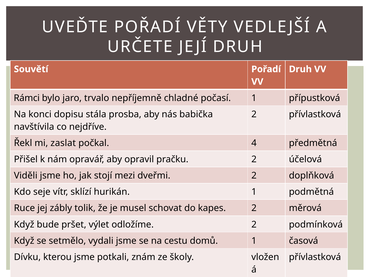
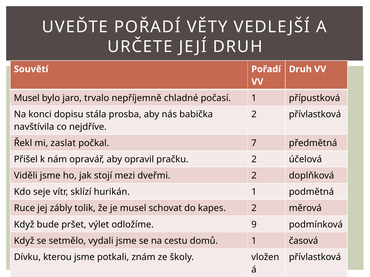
Rámci at (27, 98): Rámci -> Musel
4: 4 -> 7
odložíme 2: 2 -> 9
